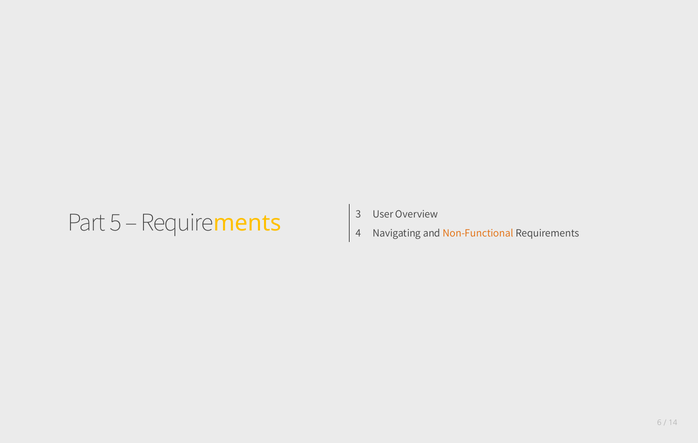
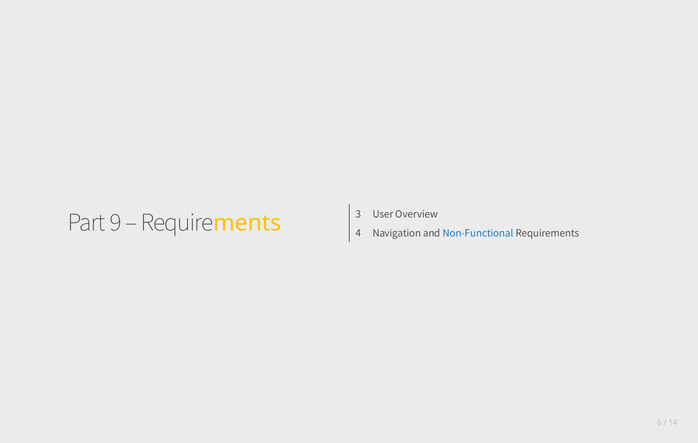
5: 5 -> 9
Navigating: Navigating -> Navigation
Non-Functional colour: orange -> blue
